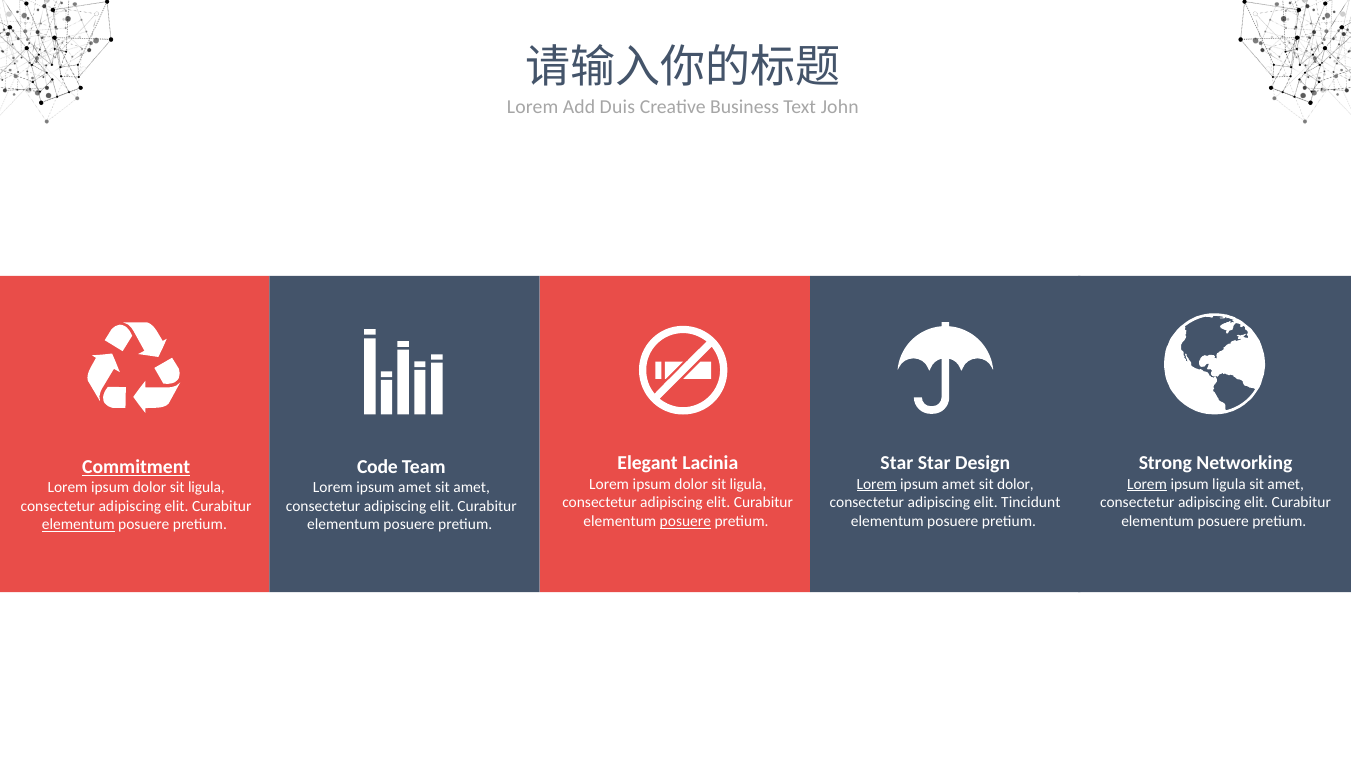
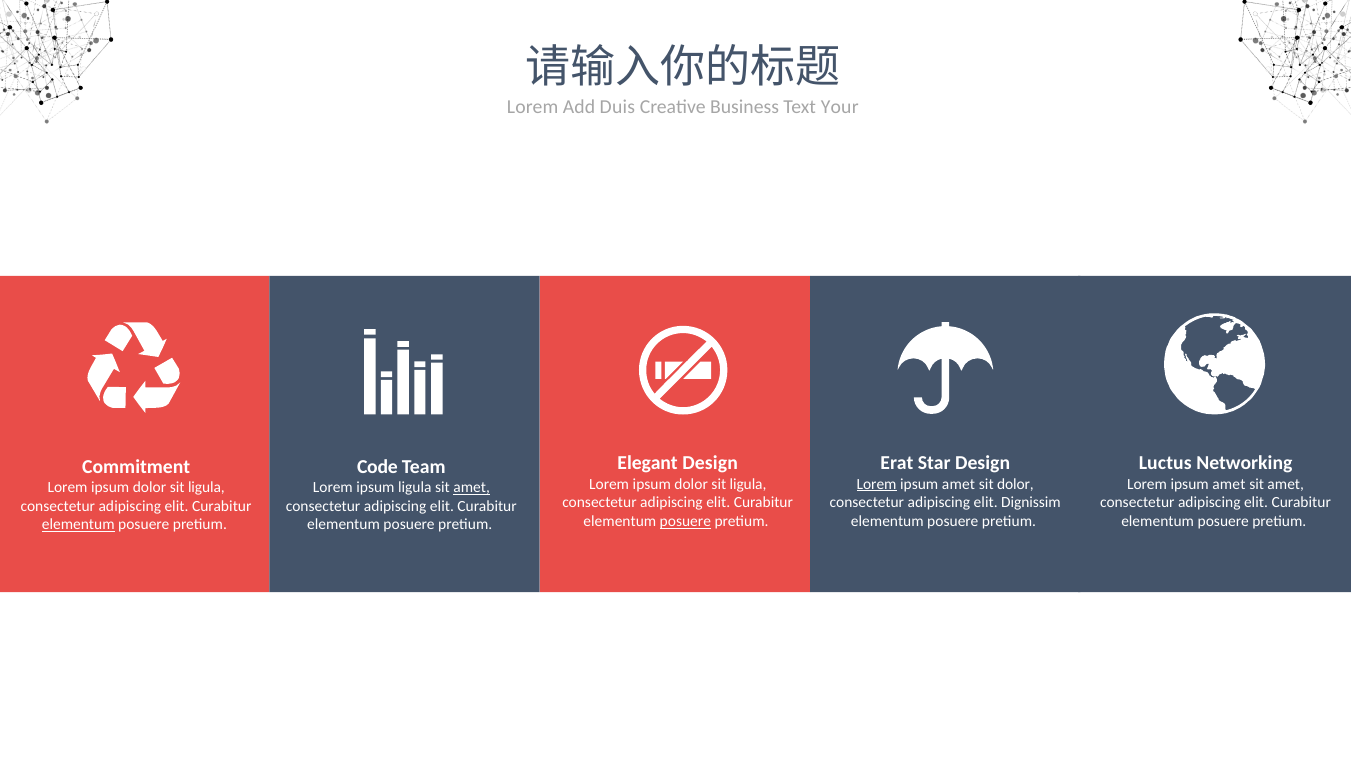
John: John -> Your
Elegant Lacinia: Lacinia -> Design
Star at (897, 463): Star -> Erat
Strong: Strong -> Luctus
Commitment underline: present -> none
Lorem at (1147, 484) underline: present -> none
ligula at (1229, 484): ligula -> amet
amet at (415, 488): amet -> ligula
amet at (472, 488) underline: none -> present
Tincidunt: Tincidunt -> Dignissim
